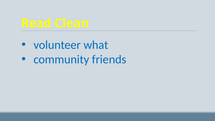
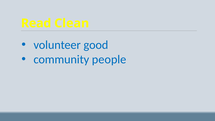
what: what -> good
friends: friends -> people
